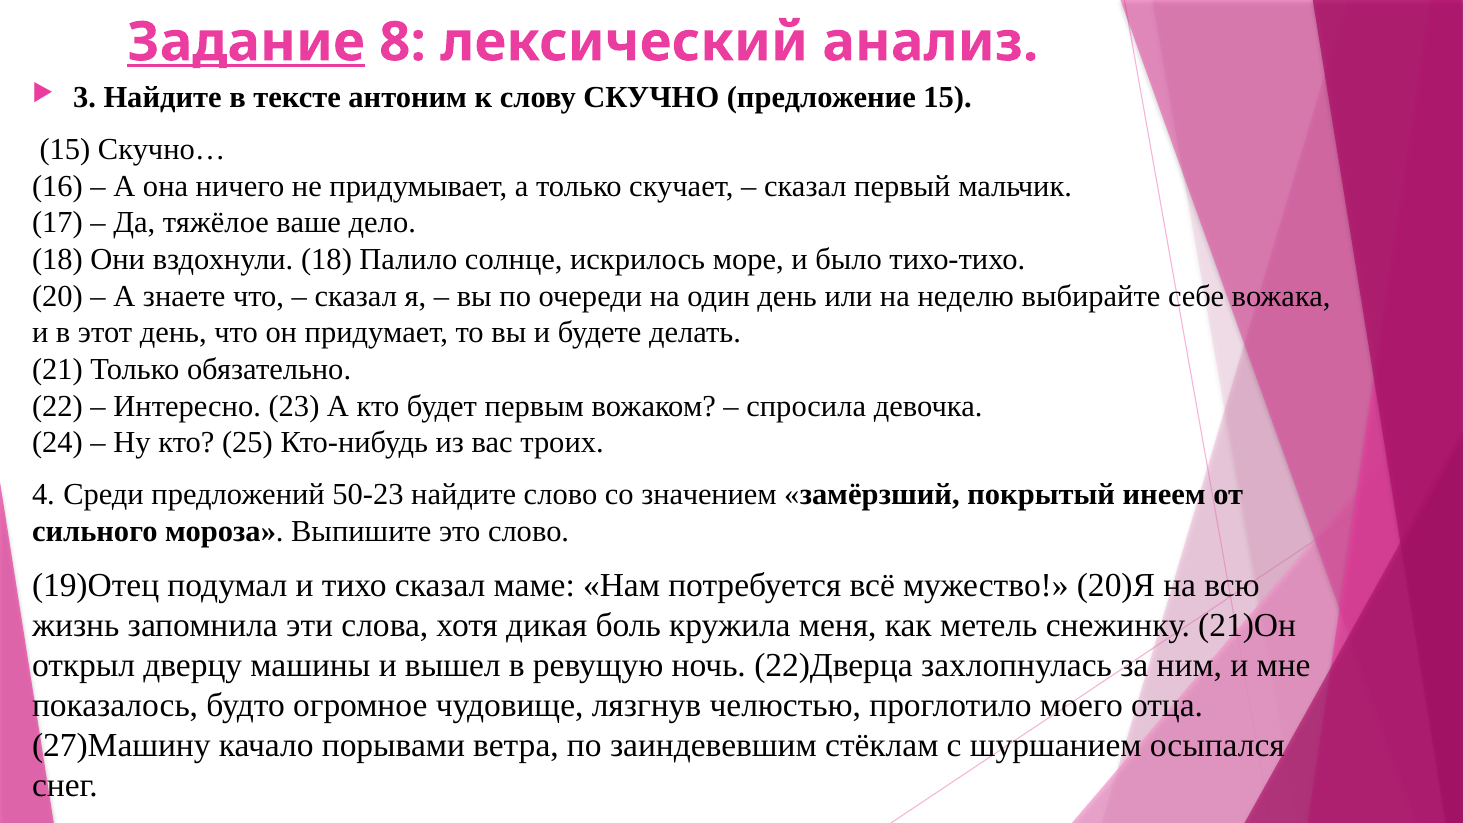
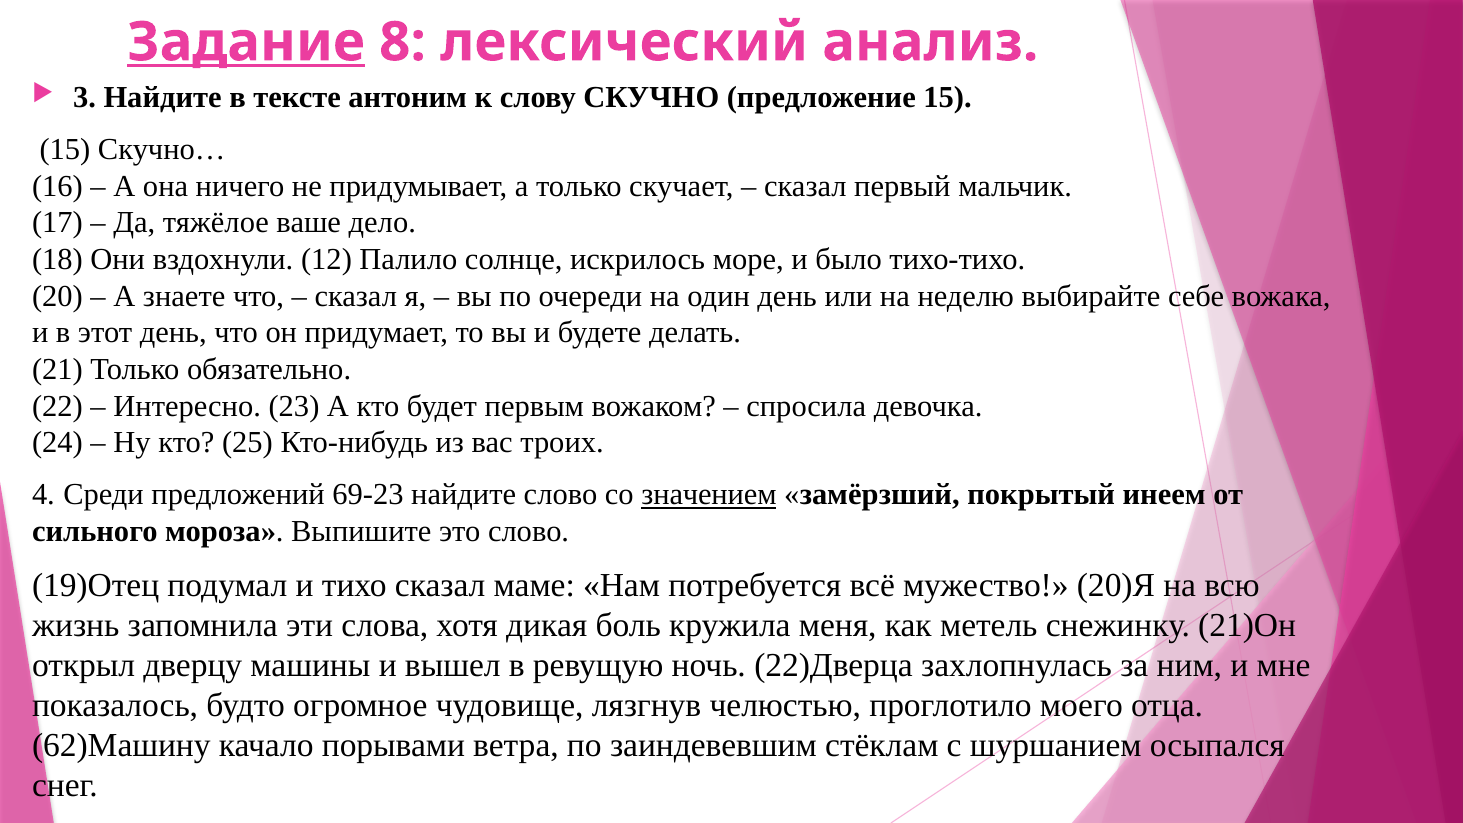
вздохнули 18: 18 -> 12
50-23: 50-23 -> 69-23
значением underline: none -> present
27)Машину: 27)Машину -> 62)Машину
